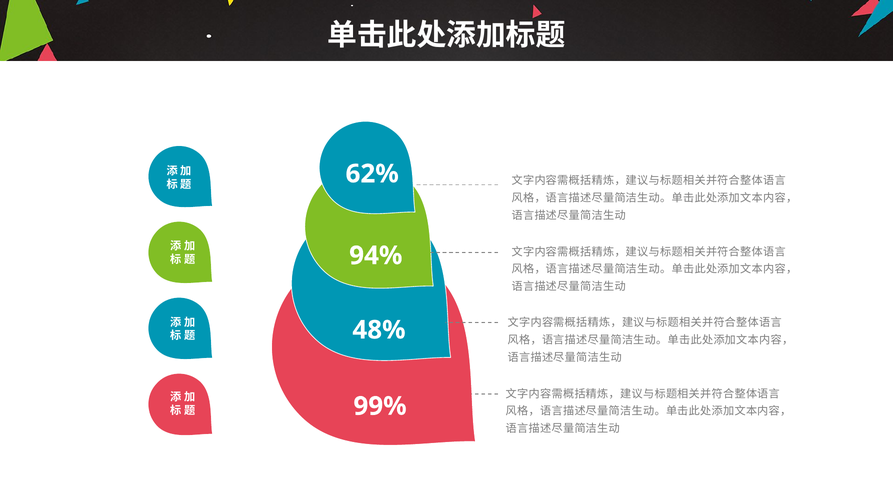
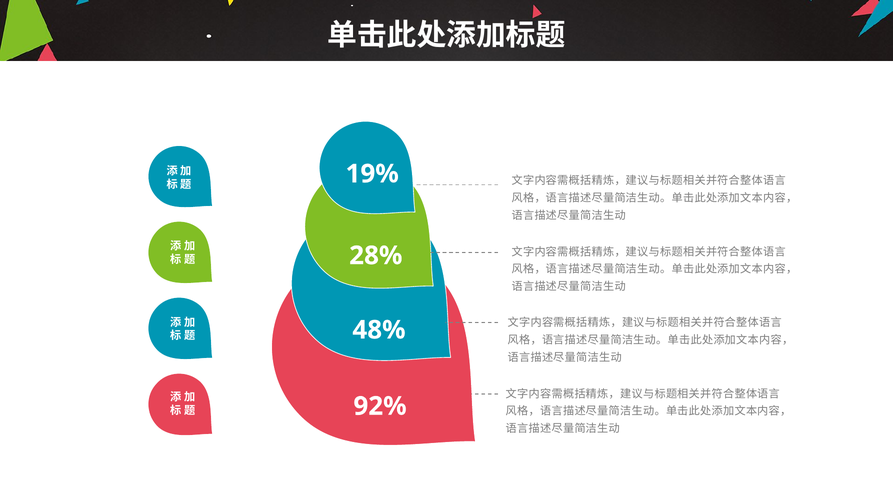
62%: 62% -> 19%
94%: 94% -> 28%
99%: 99% -> 92%
